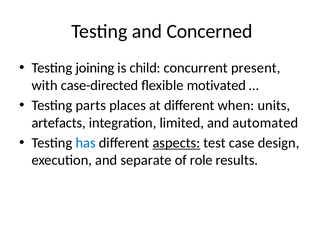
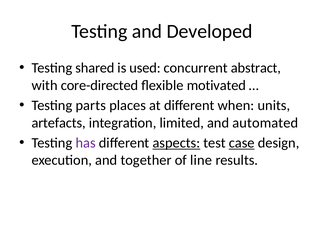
Concerned: Concerned -> Developed
joining: joining -> shared
child: child -> used
present: present -> abstract
case-directed: case-directed -> core-directed
has colour: blue -> purple
case underline: none -> present
separate: separate -> together
role: role -> line
